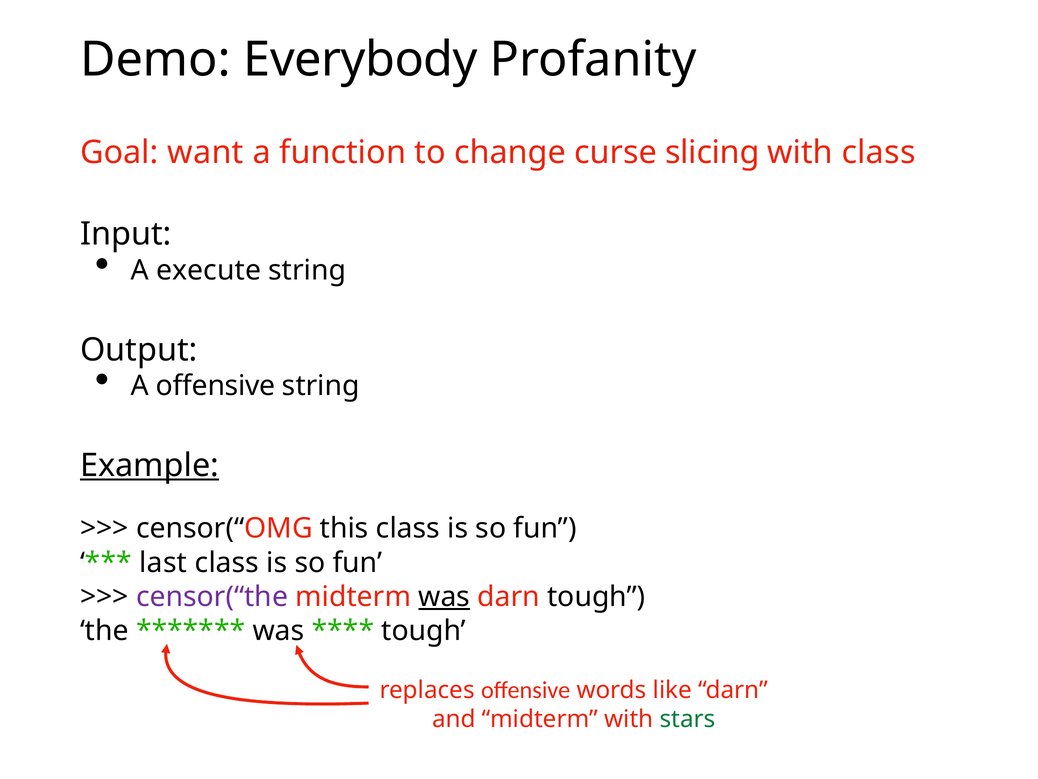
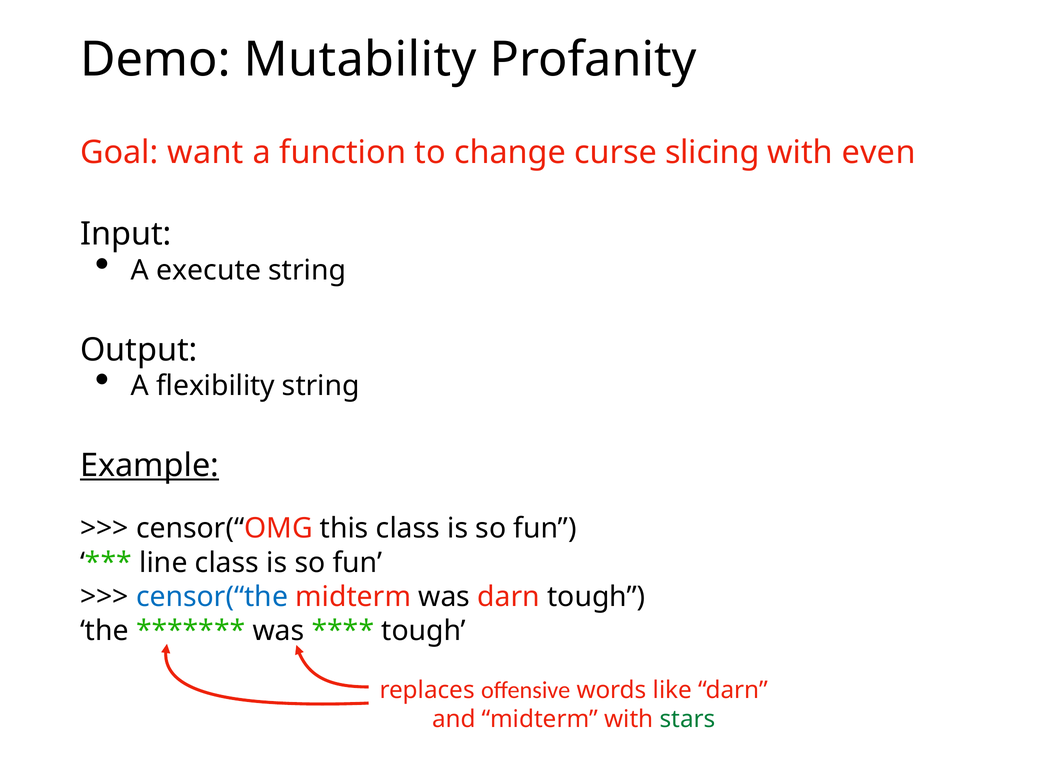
Everybody: Everybody -> Mutability
with class: class -> even
A offensive: offensive -> flexibility
last: last -> line
censor(“the colour: purple -> blue
was at (444, 596) underline: present -> none
